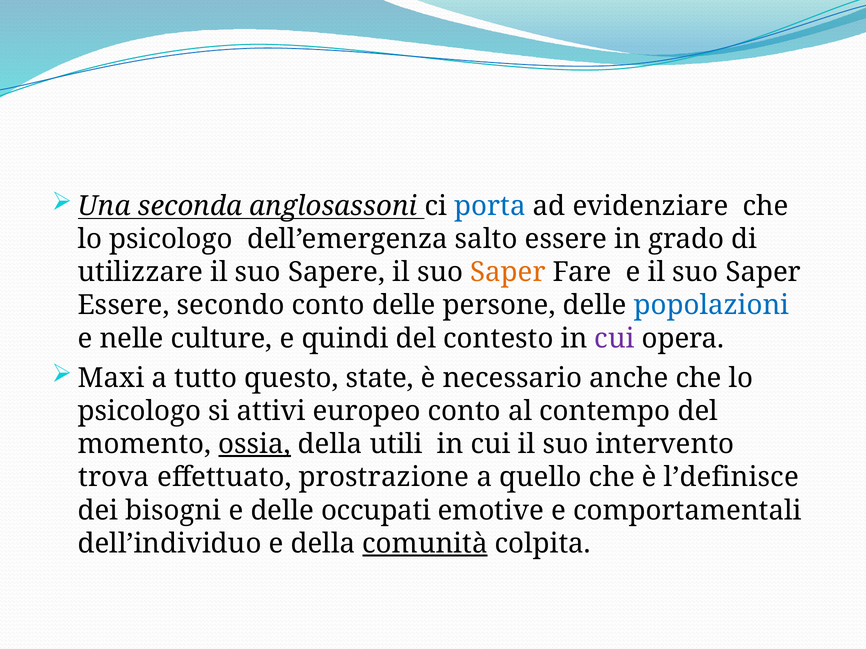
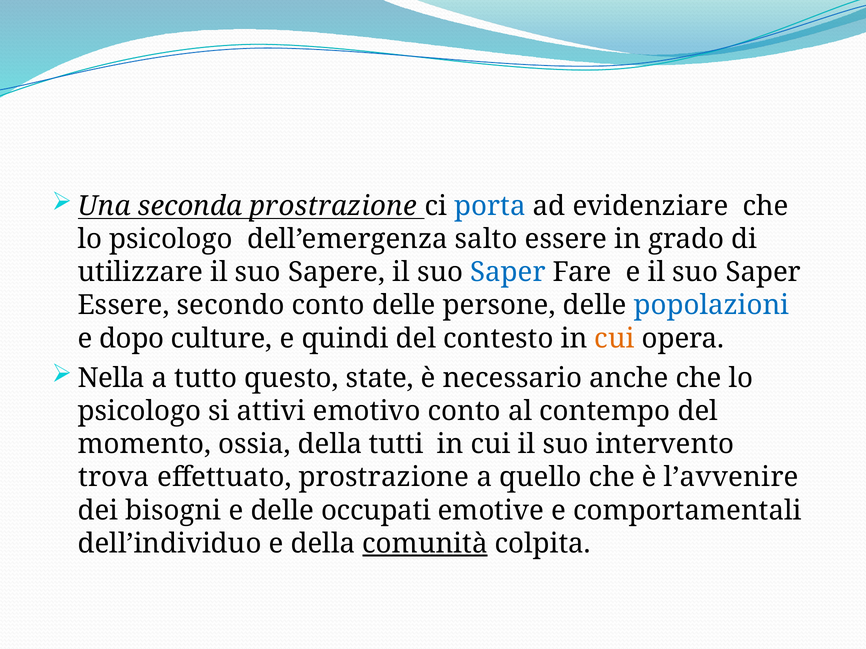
seconda anglosassoni: anglosassoni -> prostrazione
Saper at (508, 272) colour: orange -> blue
nelle: nelle -> dopo
cui at (614, 339) colour: purple -> orange
Maxi: Maxi -> Nella
europeo: europeo -> emotivo
ossia underline: present -> none
utili: utili -> tutti
l’definisce: l’definisce -> l’avvenire
